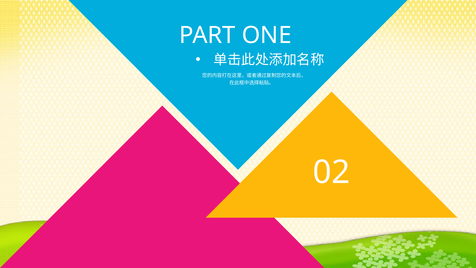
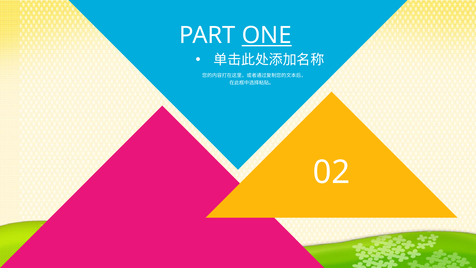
ONE underline: none -> present
